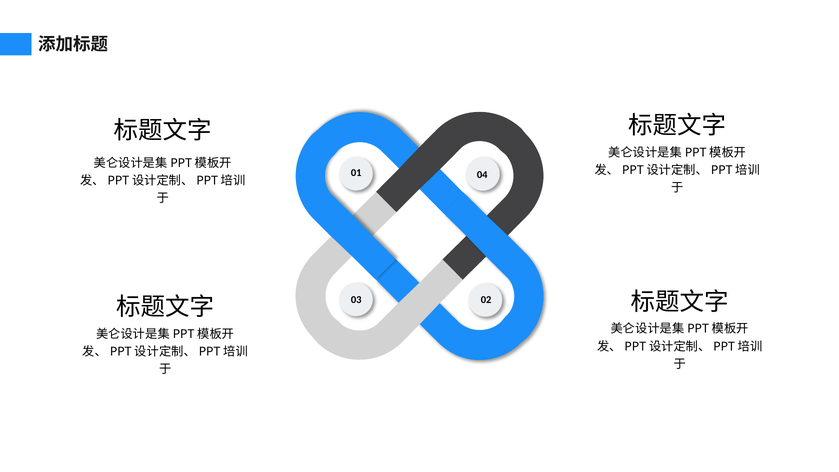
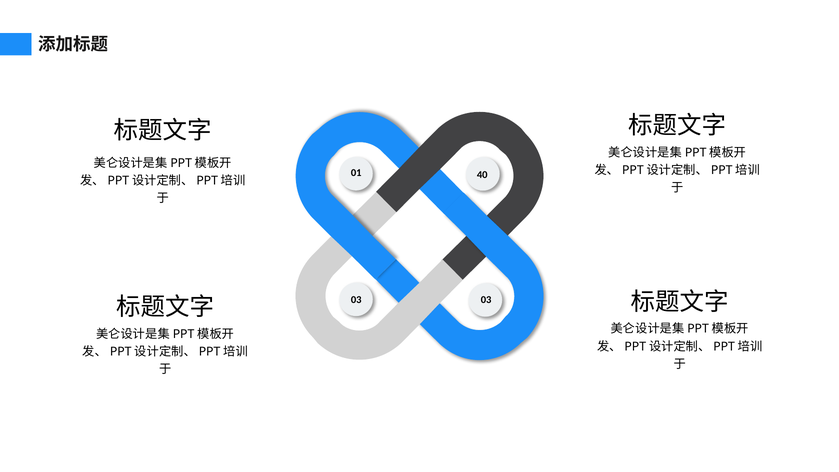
04: 04 -> 40
03 02: 02 -> 03
